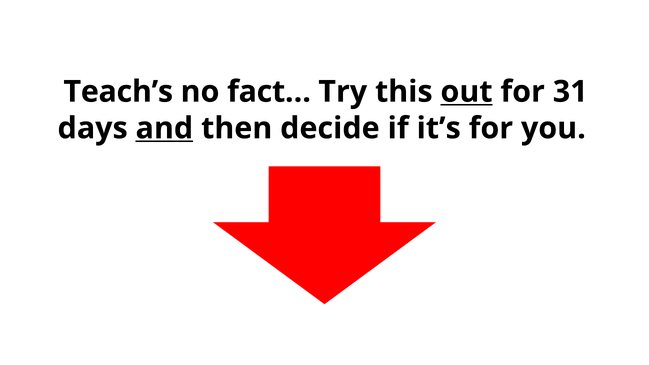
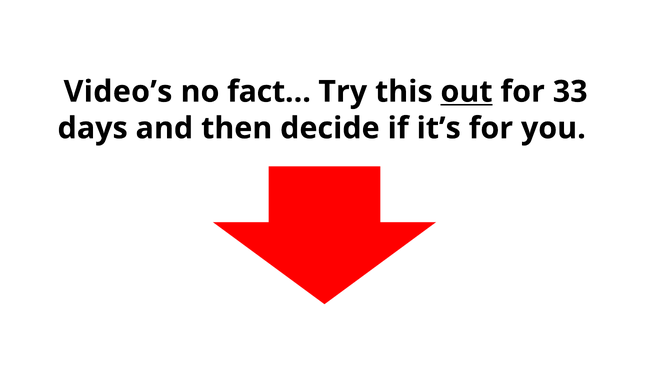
Teach’s: Teach’s -> Video’s
31: 31 -> 33
and underline: present -> none
